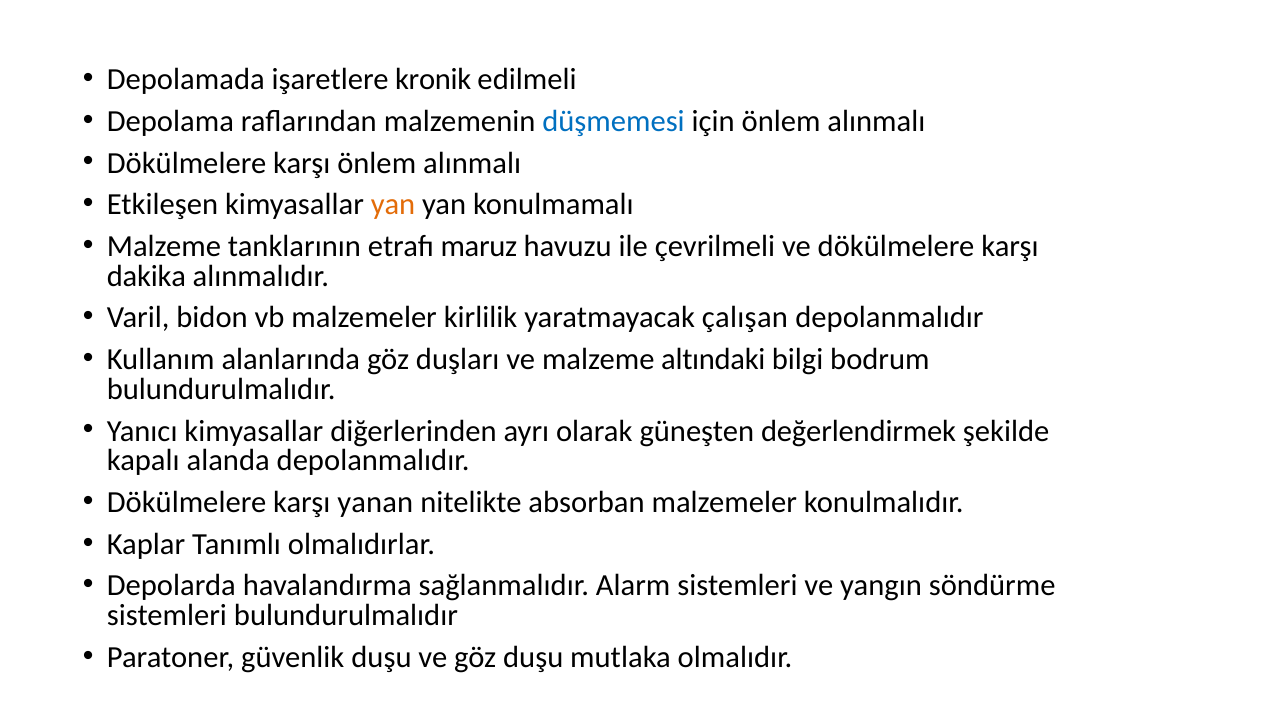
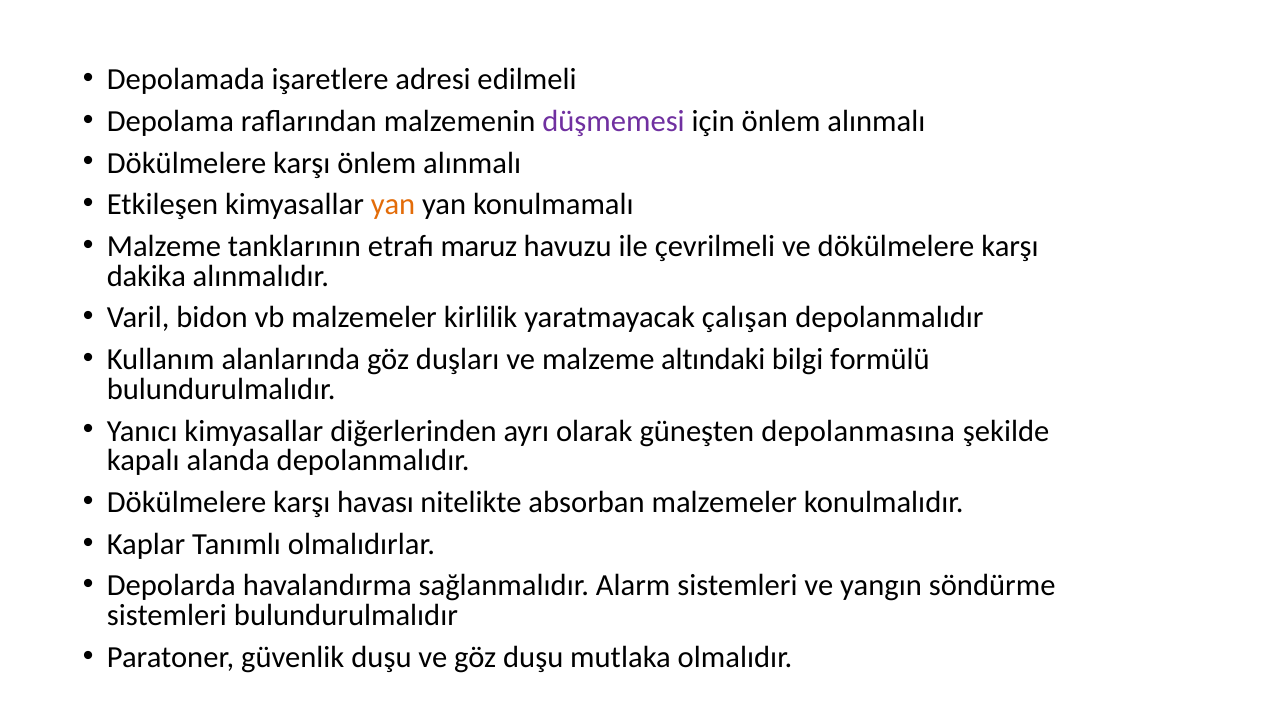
kronik: kronik -> adresi
düşmemesi colour: blue -> purple
bodrum: bodrum -> formülü
değerlendirmek: değerlendirmek -> depolanmasına
yanan: yanan -> havası
